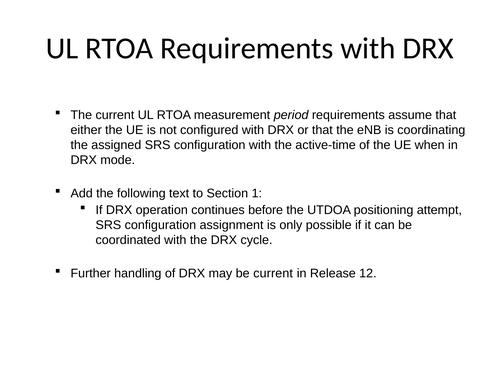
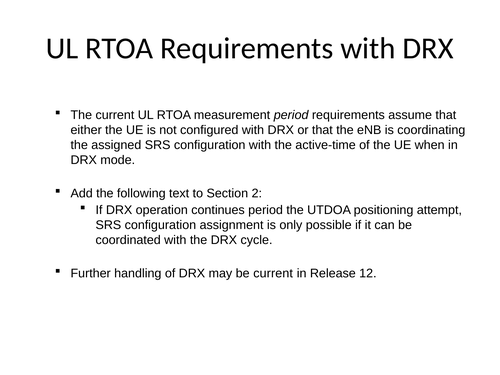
1: 1 -> 2
continues before: before -> period
